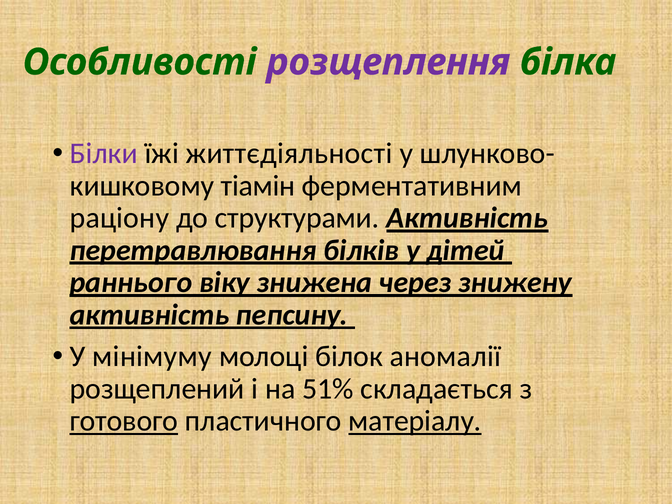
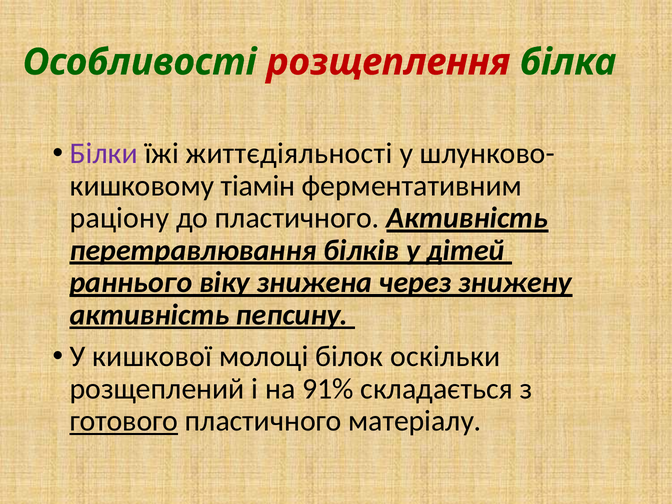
розщеплення colour: purple -> red
до структурами: структурами -> пластичного
мінімуму: мінімуму -> кишкової
аномалії: аномалії -> оскільки
51%: 51% -> 91%
матеріалу underline: present -> none
